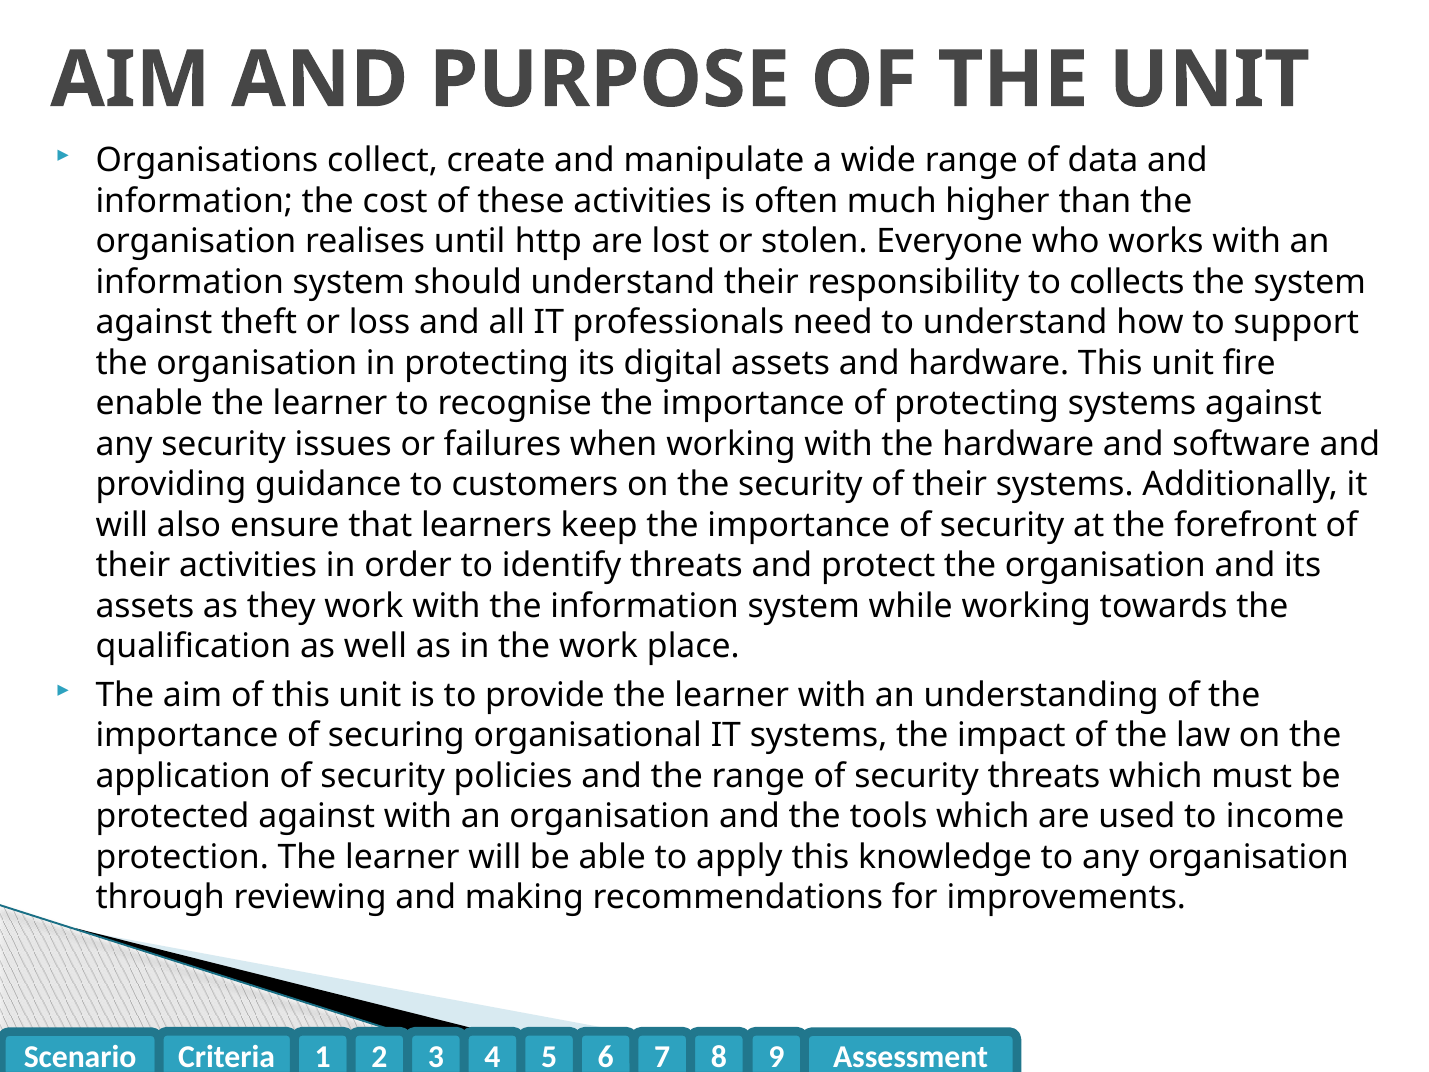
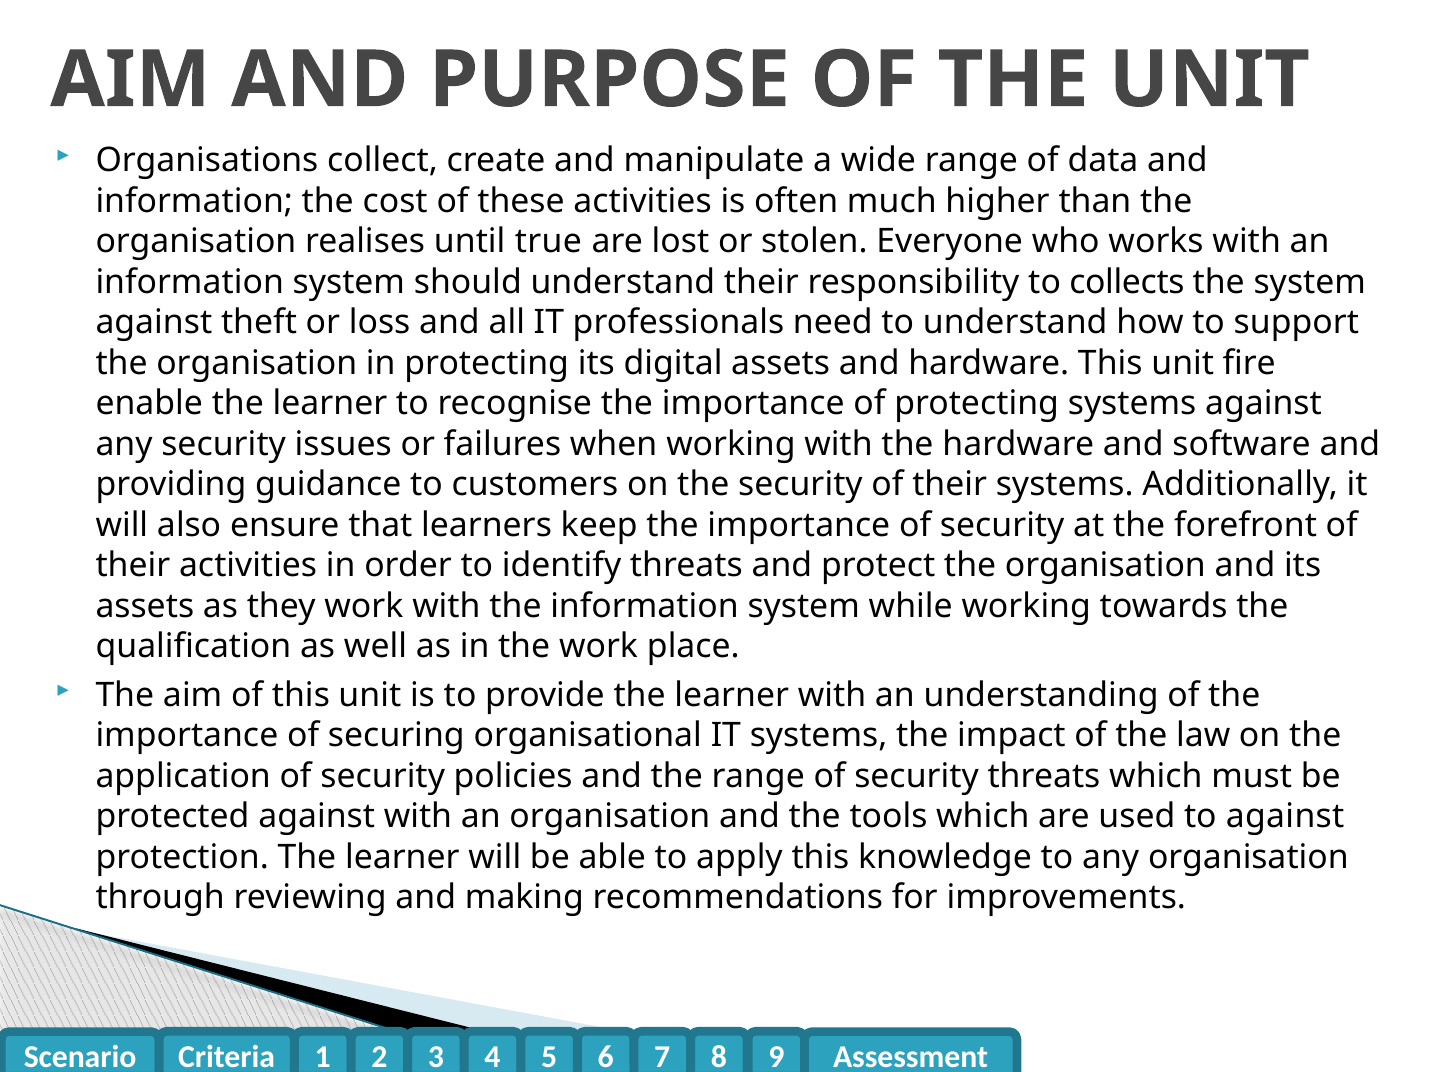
http: http -> true
to income: income -> against
